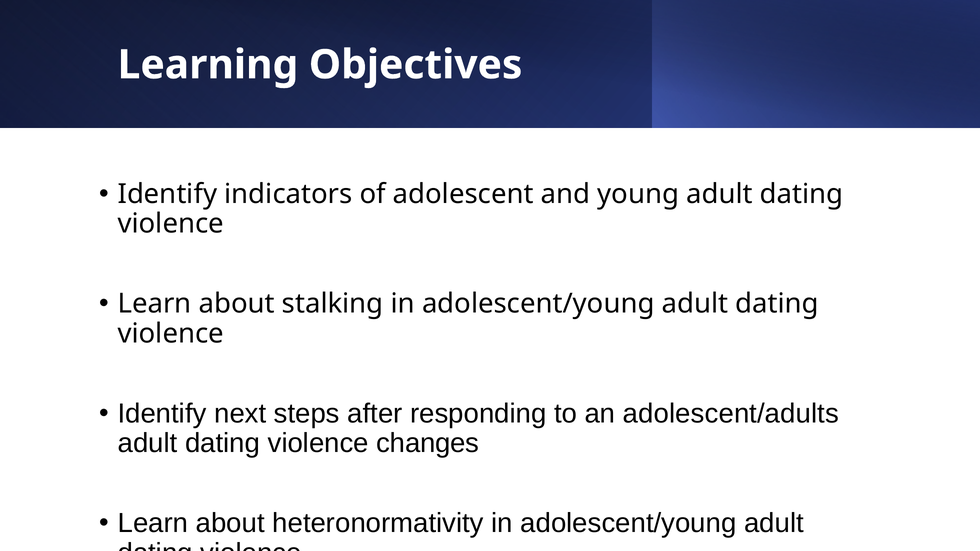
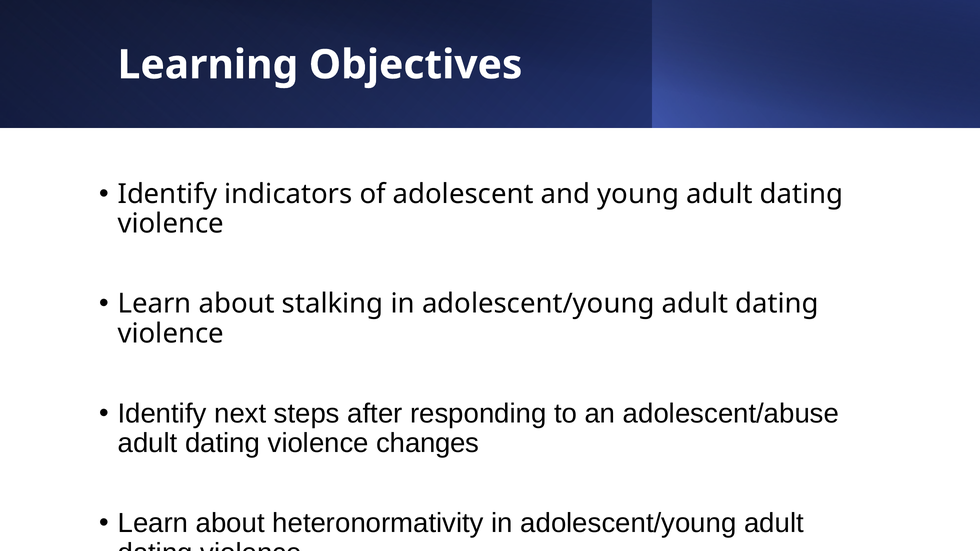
adolescent/adults: adolescent/adults -> adolescent/abuse
